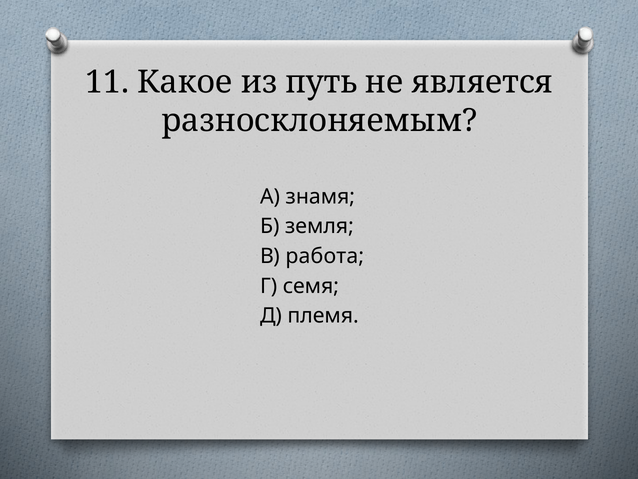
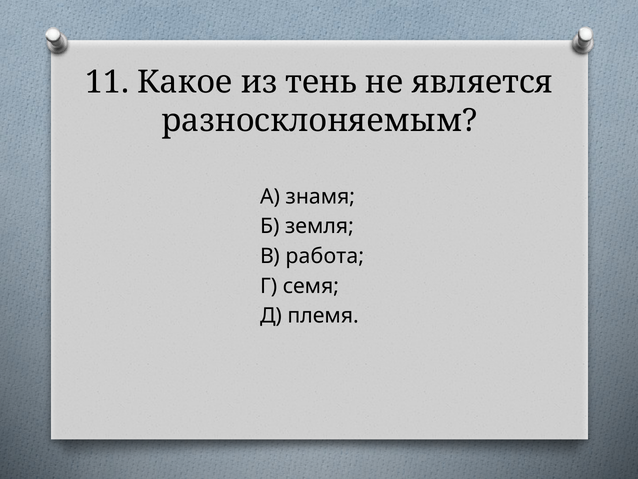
путь: путь -> тень
